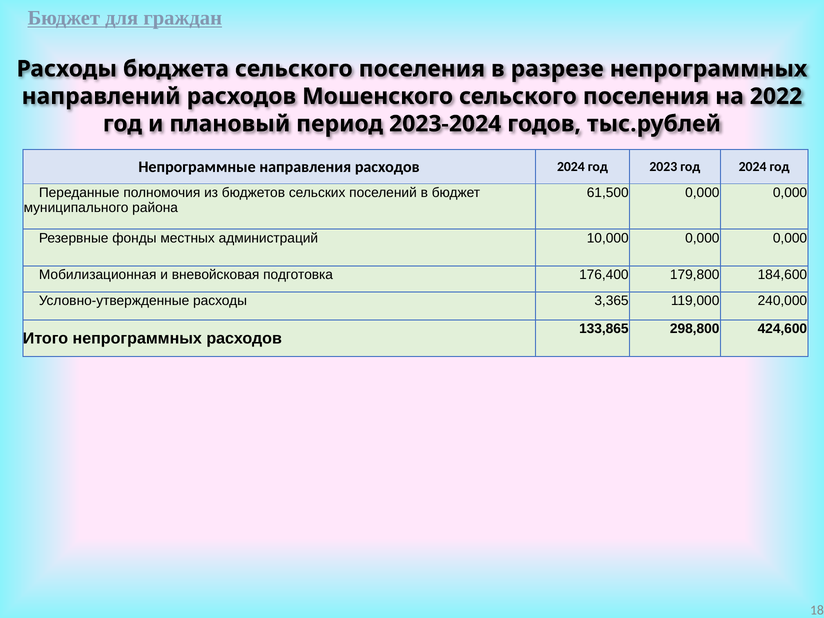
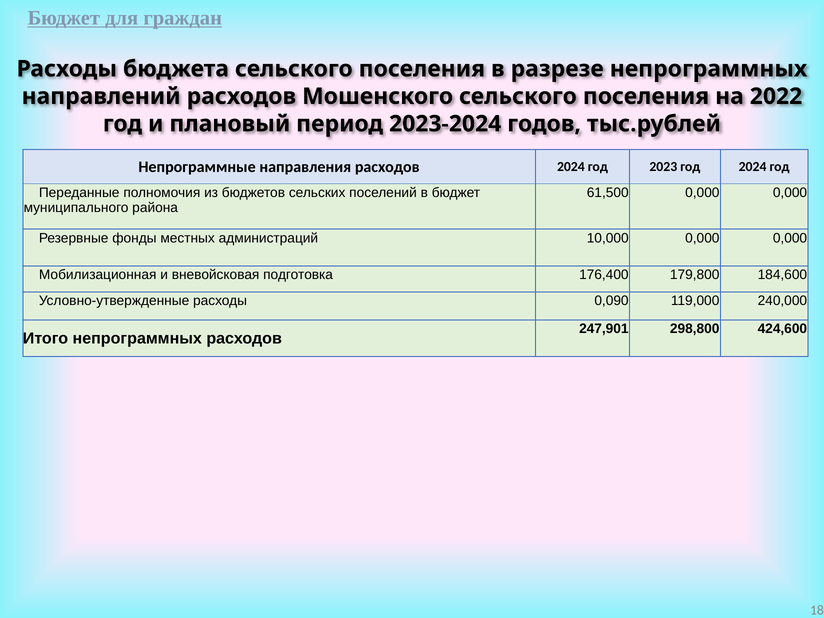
3,365: 3,365 -> 0,090
133,865: 133,865 -> 247,901
